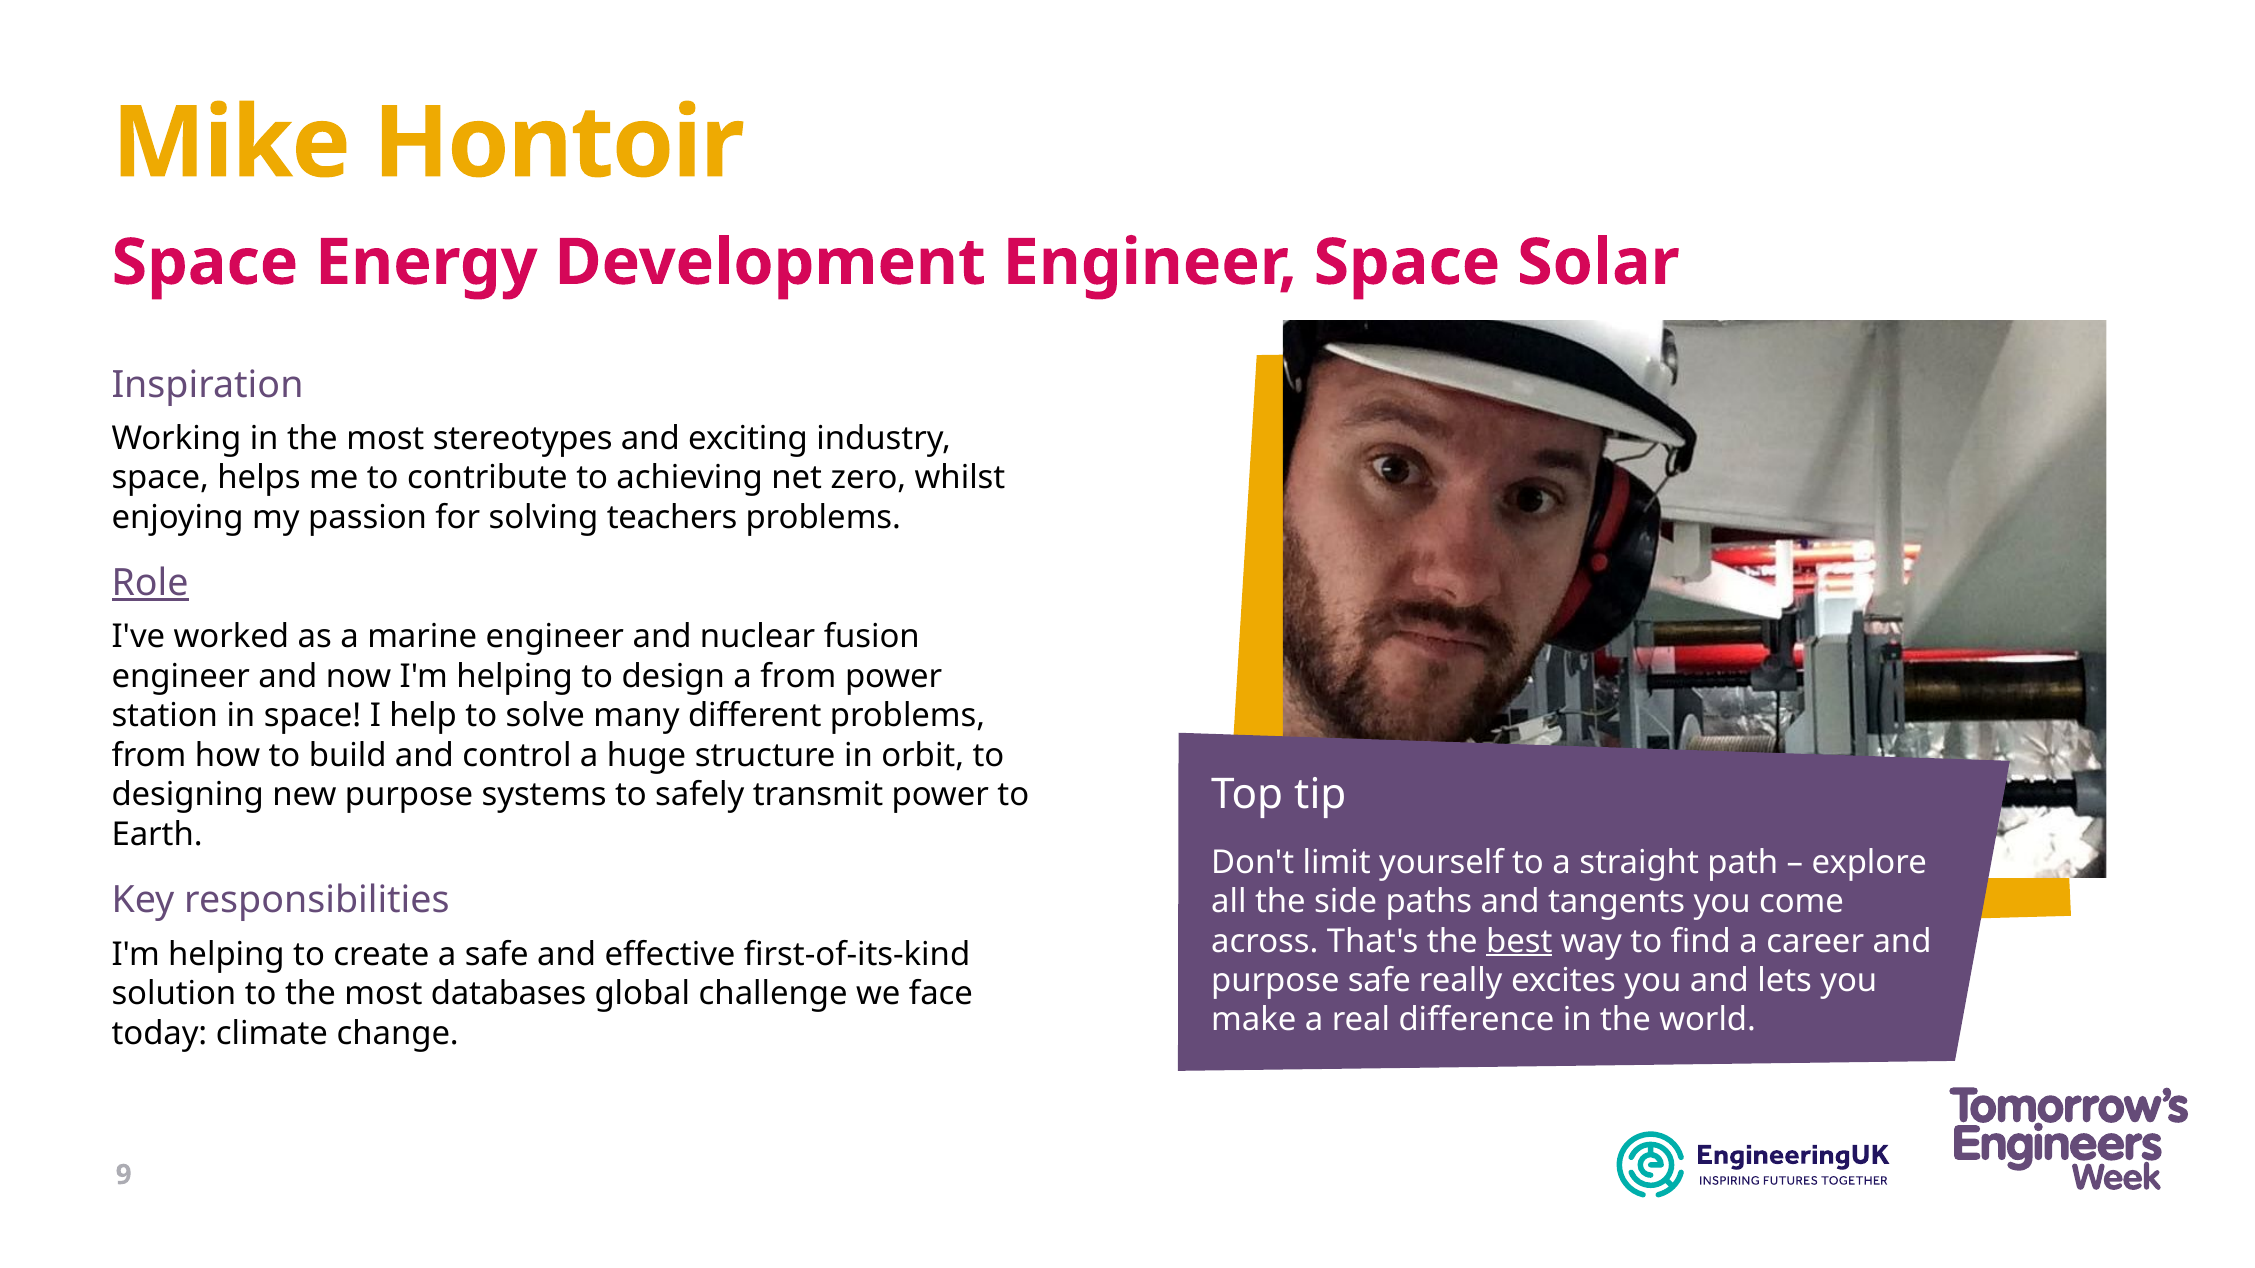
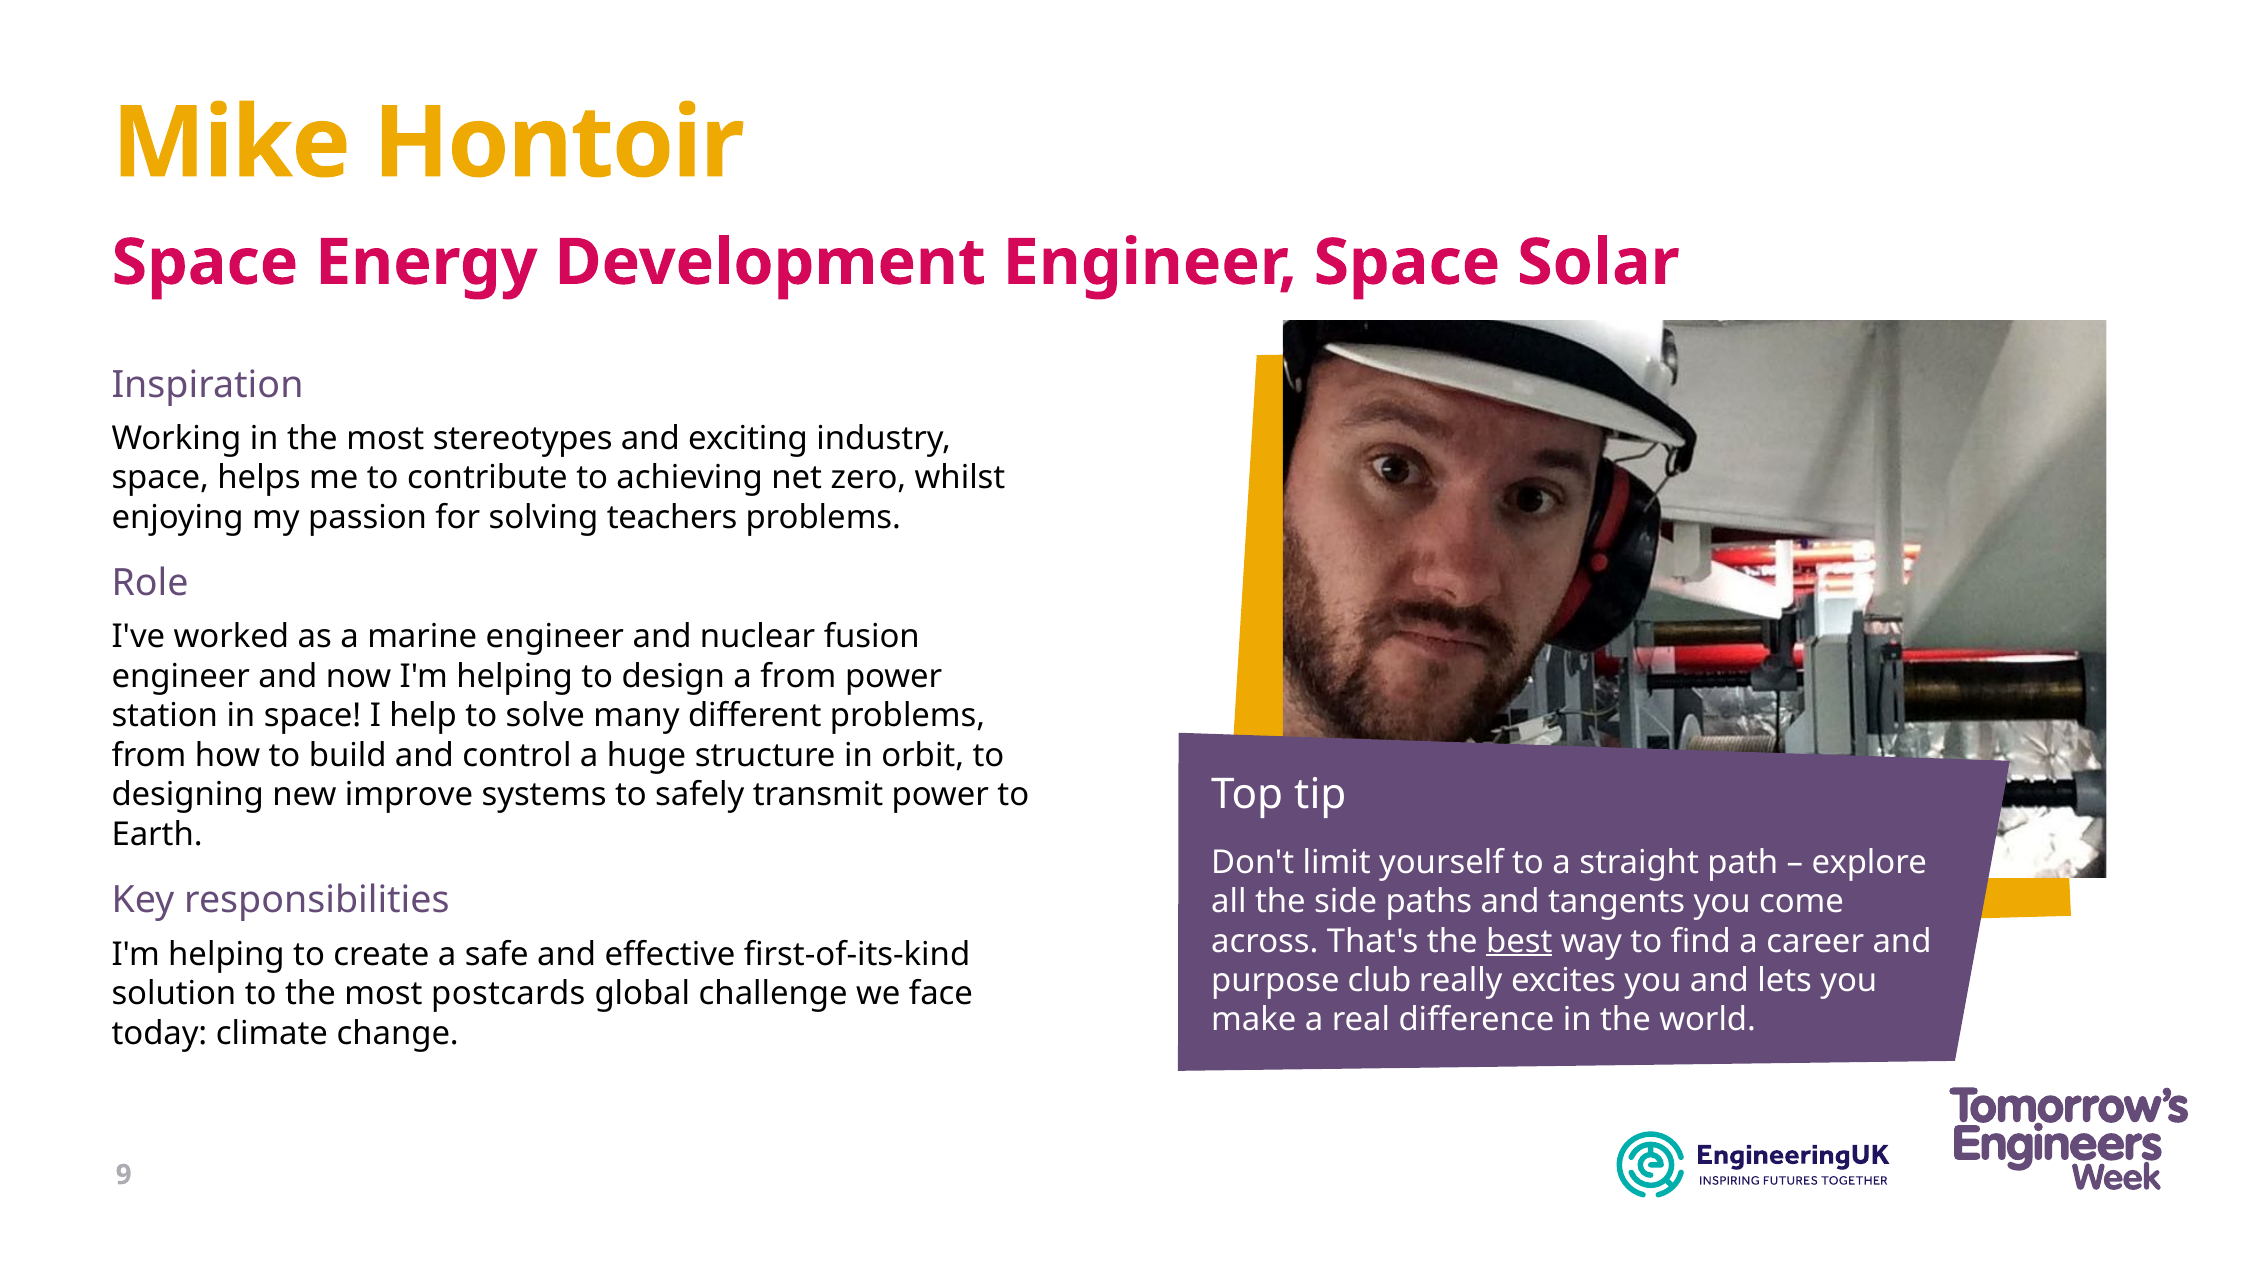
Role underline: present -> none
new purpose: purpose -> improve
purpose safe: safe -> club
databases: databases -> postcards
